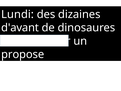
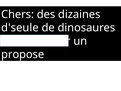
Lundi: Lundi -> Chers
d'avant: d'avant -> d'seule
